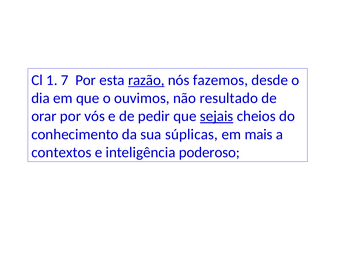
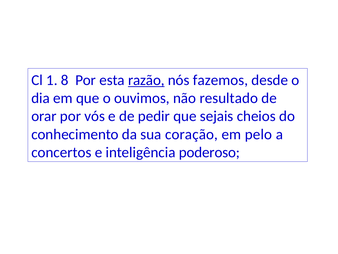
7: 7 -> 8
sejais underline: present -> none
súplicas: súplicas -> coração
mais: mais -> pelo
contextos: contextos -> concertos
